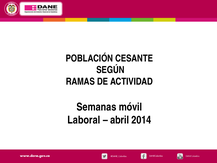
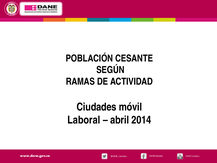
Semanas: Semanas -> Ciudades
